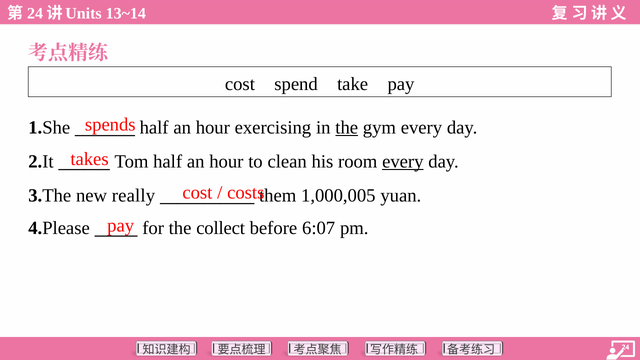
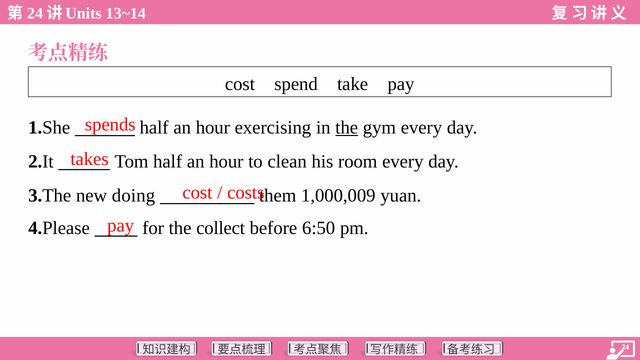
every at (403, 162) underline: present -> none
really: really -> doing
1,000,005: 1,000,005 -> 1,000,009
6:07: 6:07 -> 6:50
